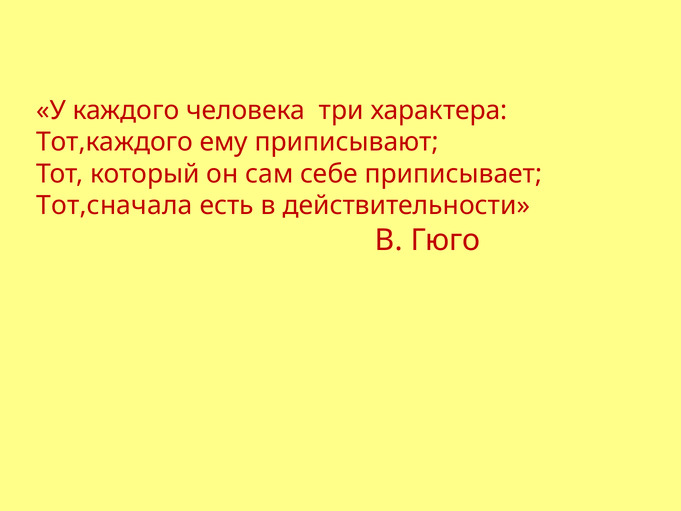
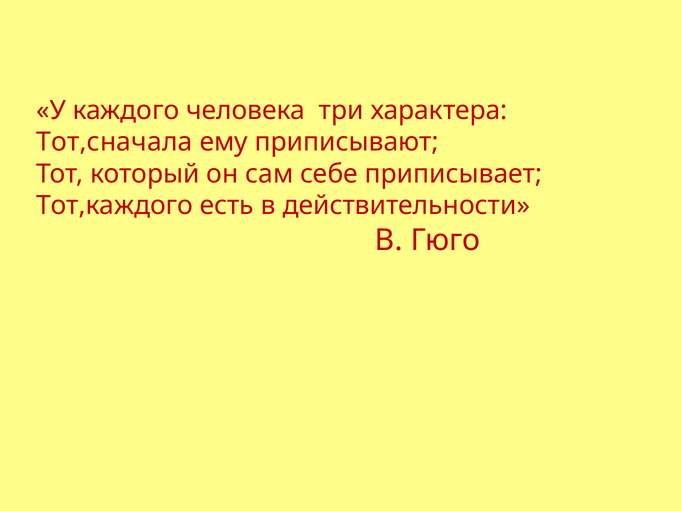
Тот,каждого: Тот,каждого -> Тот,сначала
Тот,сначала: Тот,сначала -> Тот,каждого
